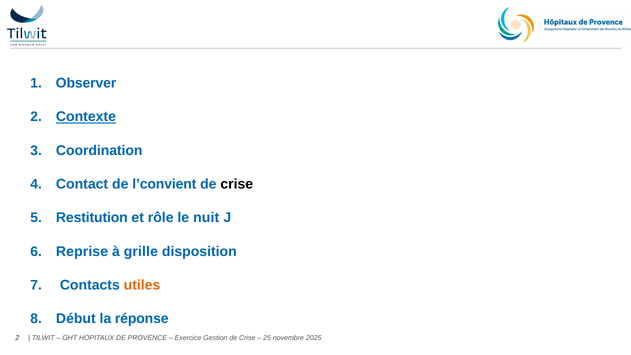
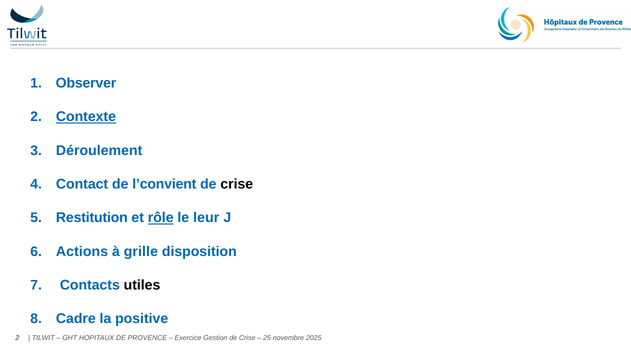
Coordination: Coordination -> Déroulement
rôle underline: none -> present
nuit: nuit -> leur
Reprise: Reprise -> Actions
utiles colour: orange -> black
Début: Début -> Cadre
réponse: réponse -> positive
